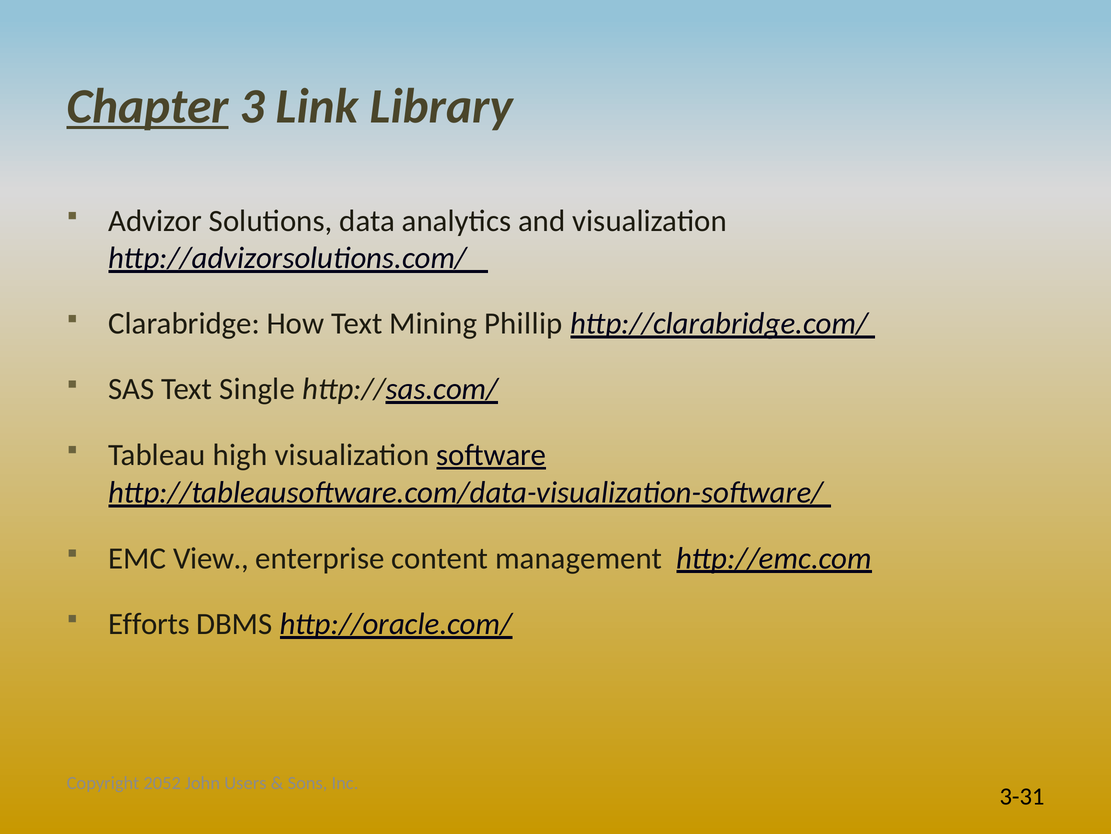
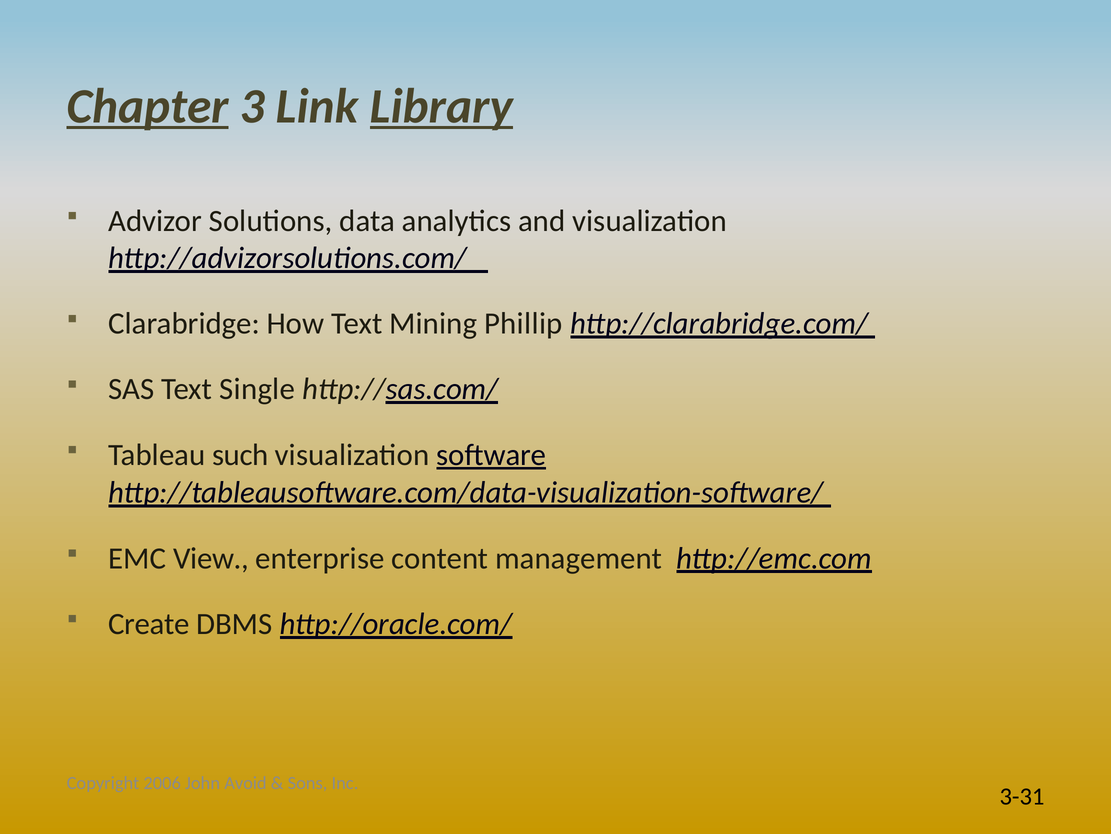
Library underline: none -> present
high: high -> such
Efforts: Efforts -> Create
2052: 2052 -> 2006
Users: Users -> Avoid
